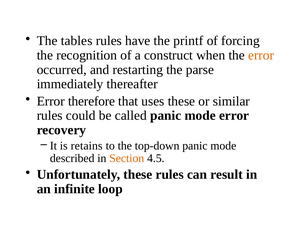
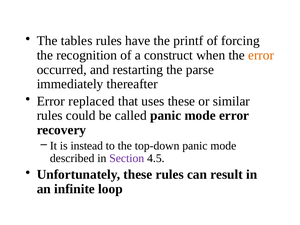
therefore: therefore -> replaced
retains: retains -> instead
Section colour: orange -> purple
